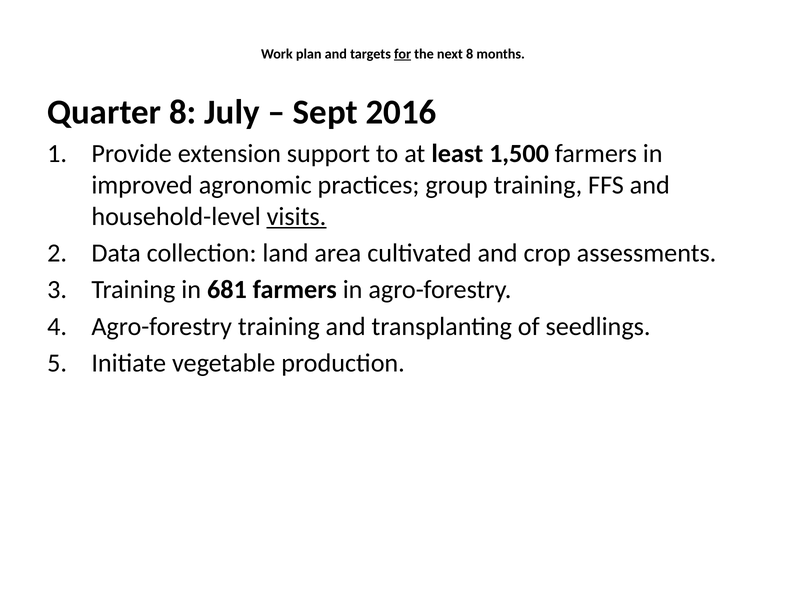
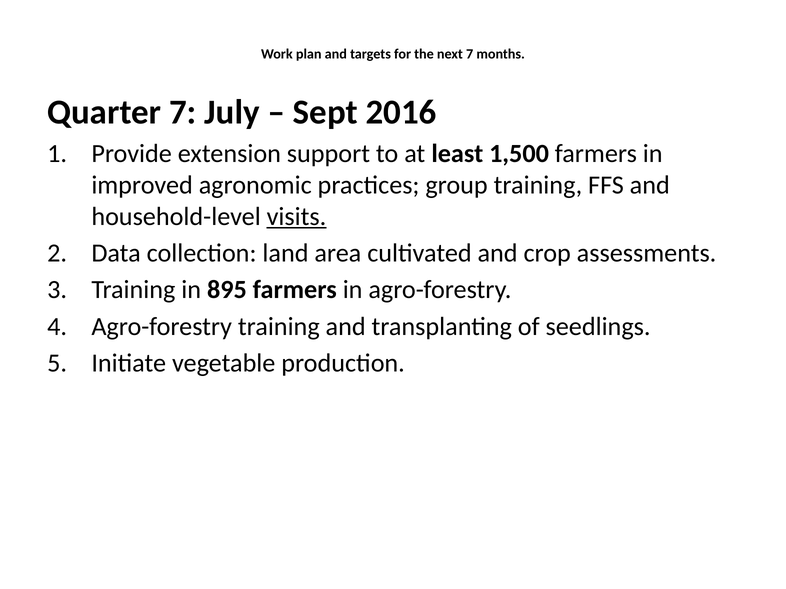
for underline: present -> none
next 8: 8 -> 7
Quarter 8: 8 -> 7
681: 681 -> 895
